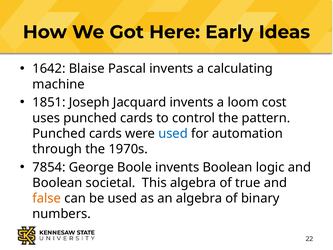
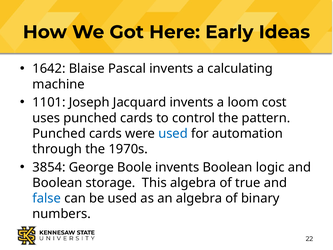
1851: 1851 -> 1101
7854: 7854 -> 3854
societal: societal -> storage
false colour: orange -> blue
